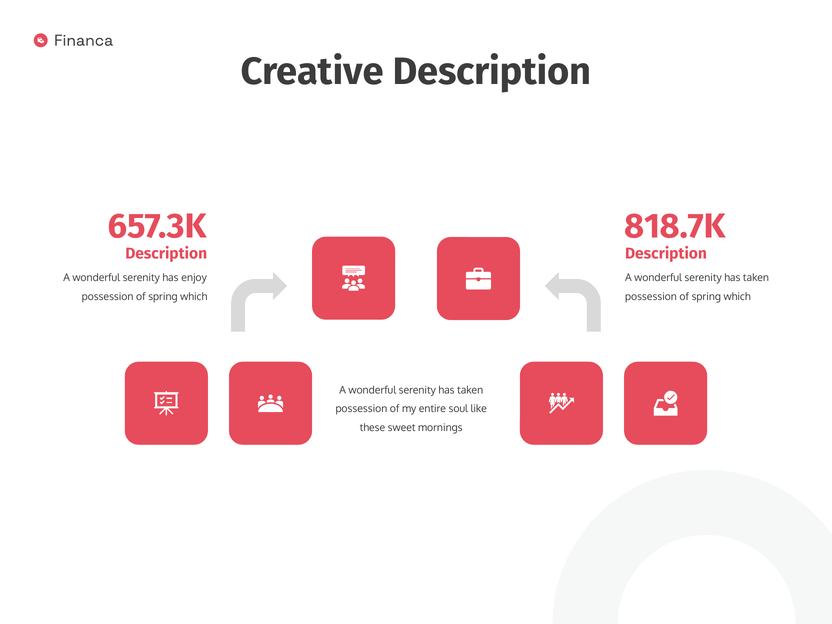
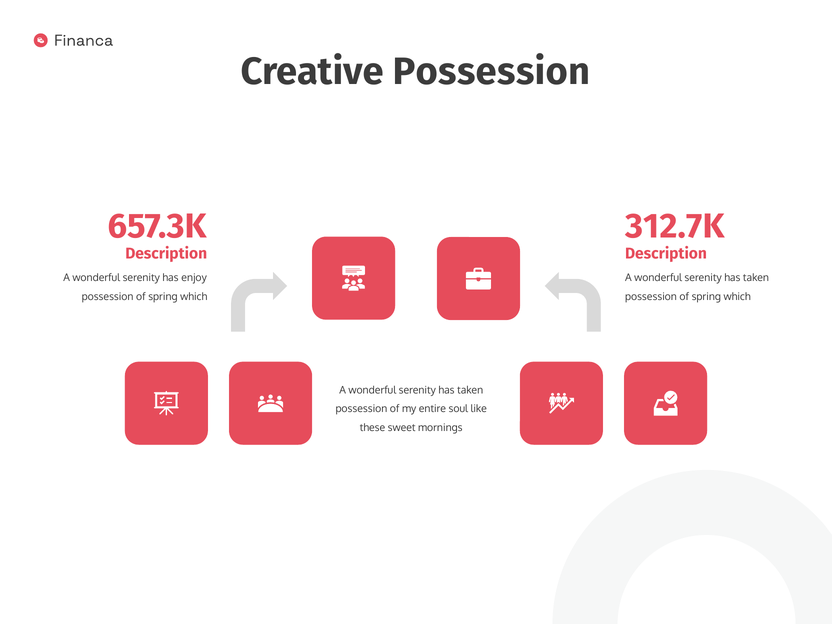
Creative Description: Description -> Possession
818.7K: 818.7K -> 312.7K
